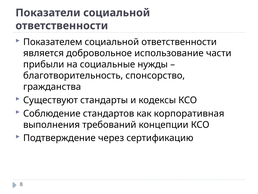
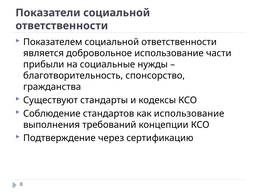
как корпоративная: корпоративная -> использование
